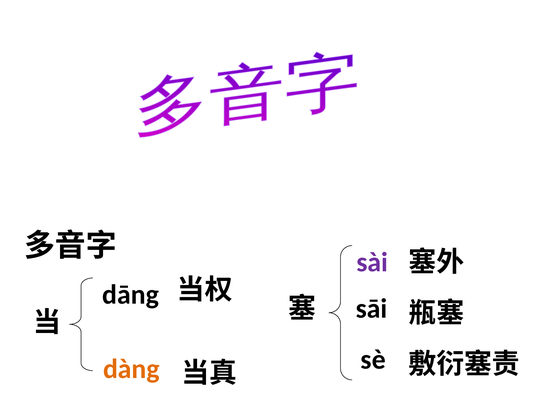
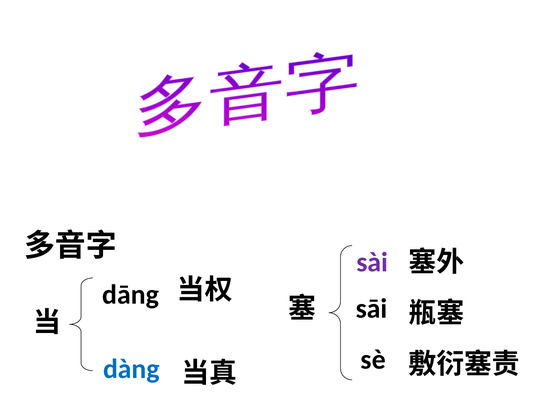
dàng colour: orange -> blue
